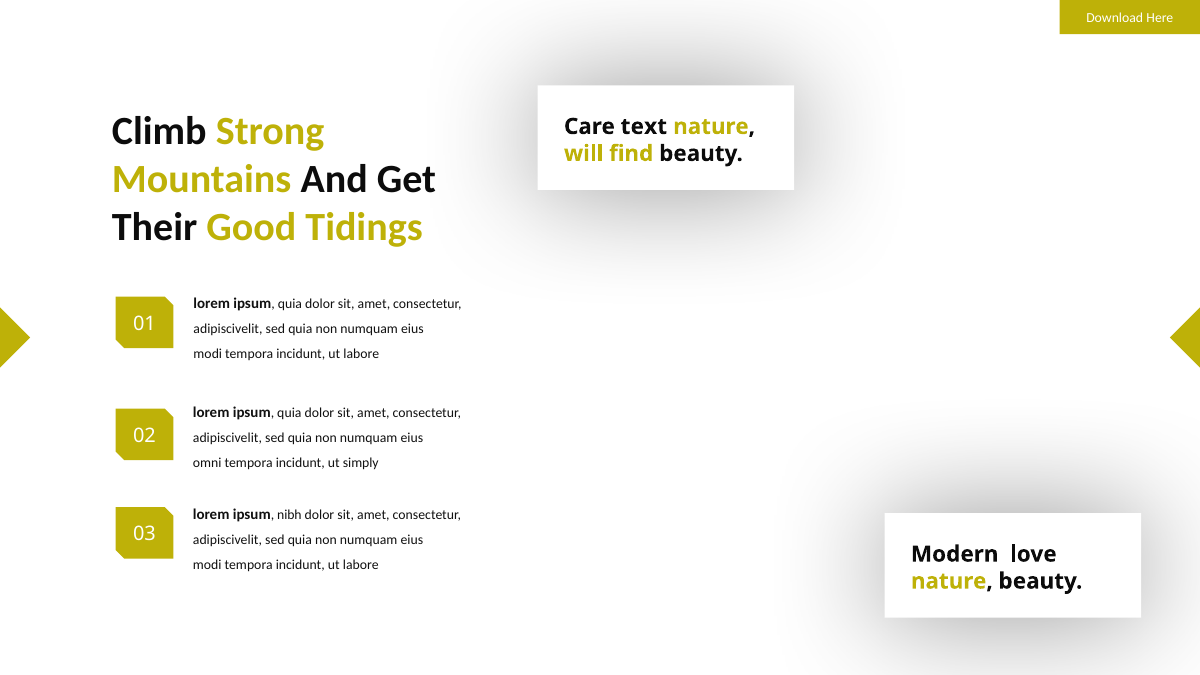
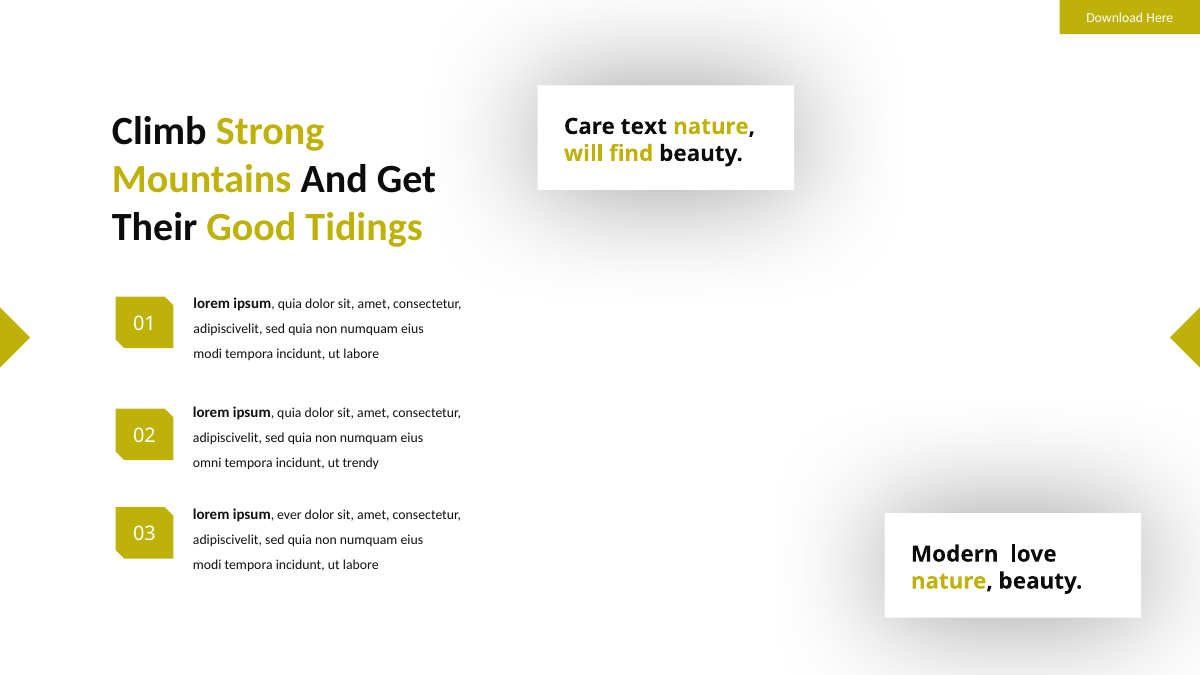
simply: simply -> trendy
nibh: nibh -> ever
